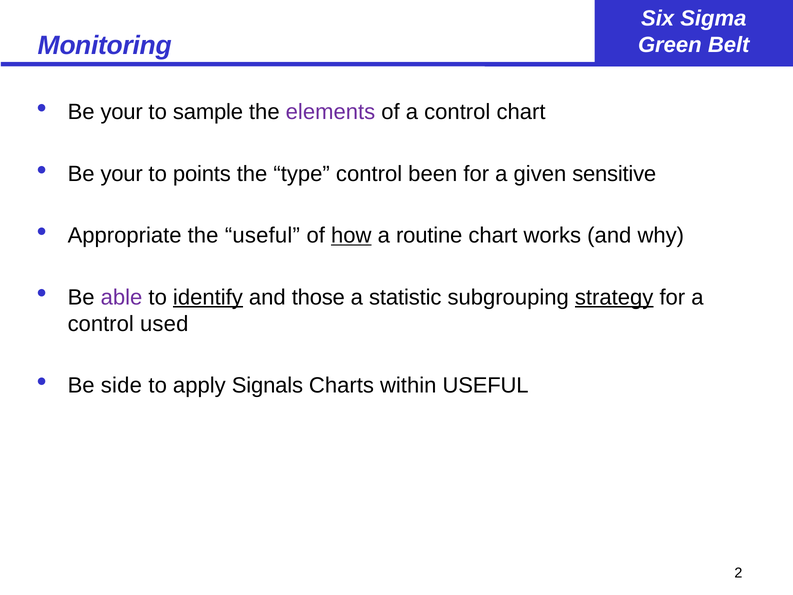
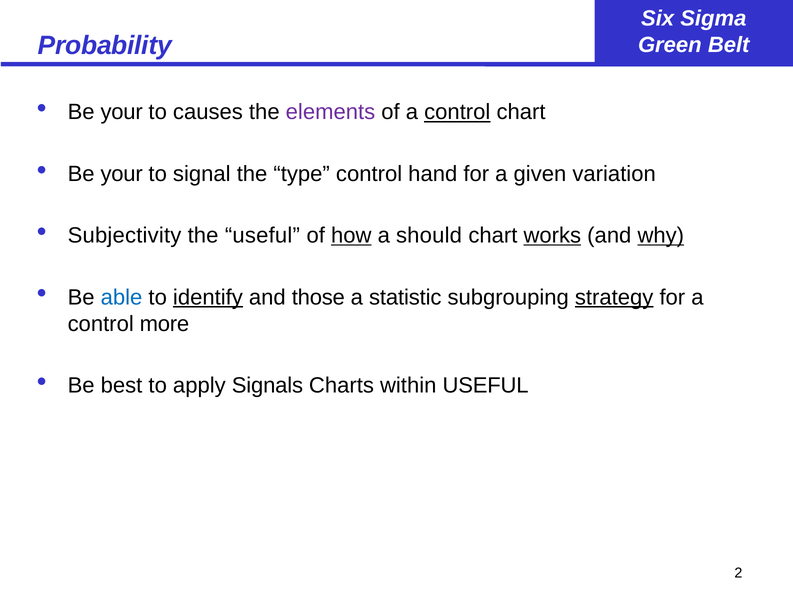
Monitoring: Monitoring -> Probability
sample: sample -> causes
control at (457, 112) underline: none -> present
points: points -> signal
been: been -> hand
sensitive: sensitive -> variation
Appropriate: Appropriate -> Subjectivity
routine: routine -> should
works underline: none -> present
why underline: none -> present
able colour: purple -> blue
used: used -> more
side: side -> best
